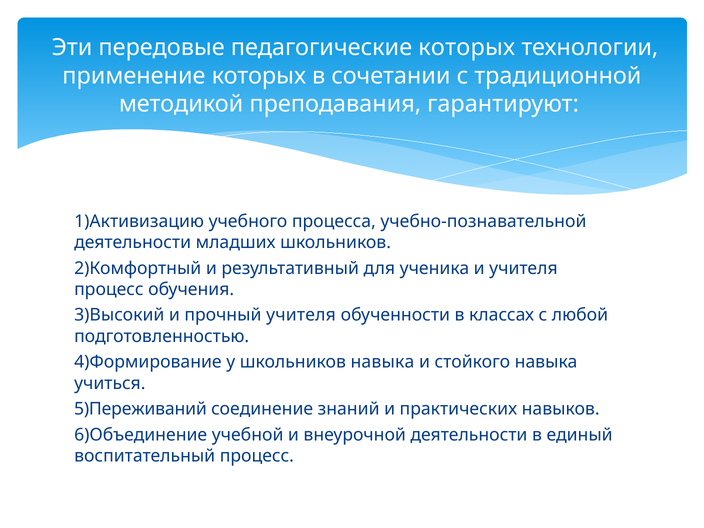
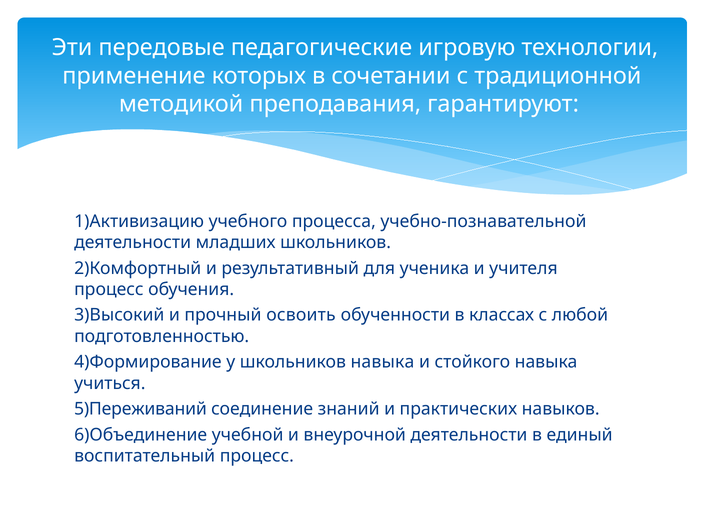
педагогические которых: которых -> игровую
прочный учителя: учителя -> освоить
